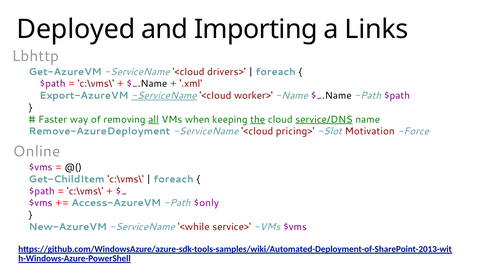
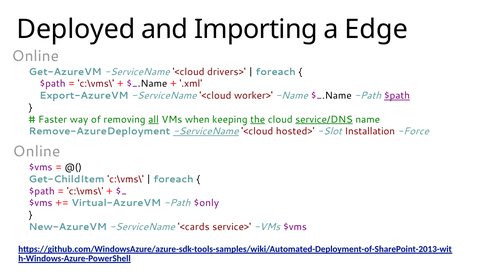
Links: Links -> Edge
Lbhttp at (36, 56): Lbhttp -> Online
ServiceName at (164, 95) underline: present -> none
$path at (397, 95) underline: none -> present
ServiceName at (206, 131) underline: none -> present
pricing>: pricing> -> hosted>
Motivation: Motivation -> Installation
Access-AzureVM: Access-AzureVM -> Virtual-AzureVM
<while: <while -> <cards
